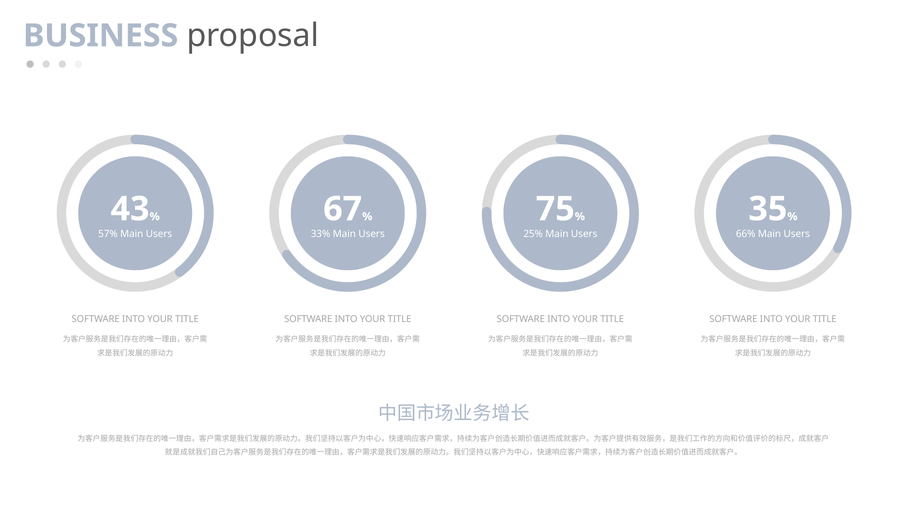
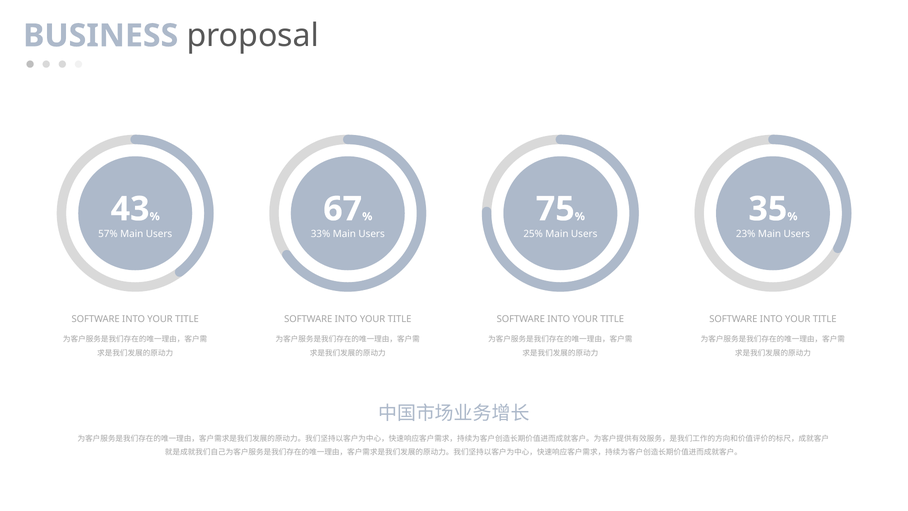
66%: 66% -> 23%
